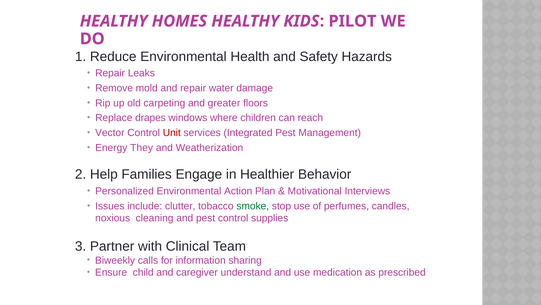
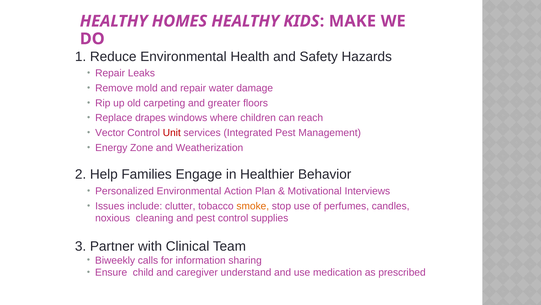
PILOT: PILOT -> MAKE
They: They -> Zone
smoke colour: green -> orange
